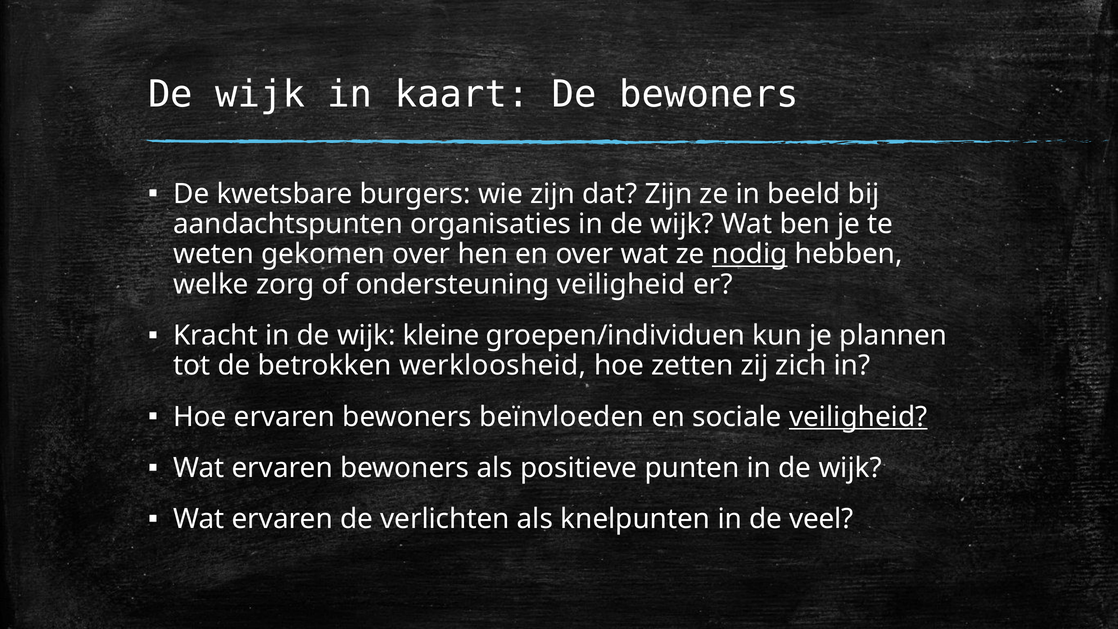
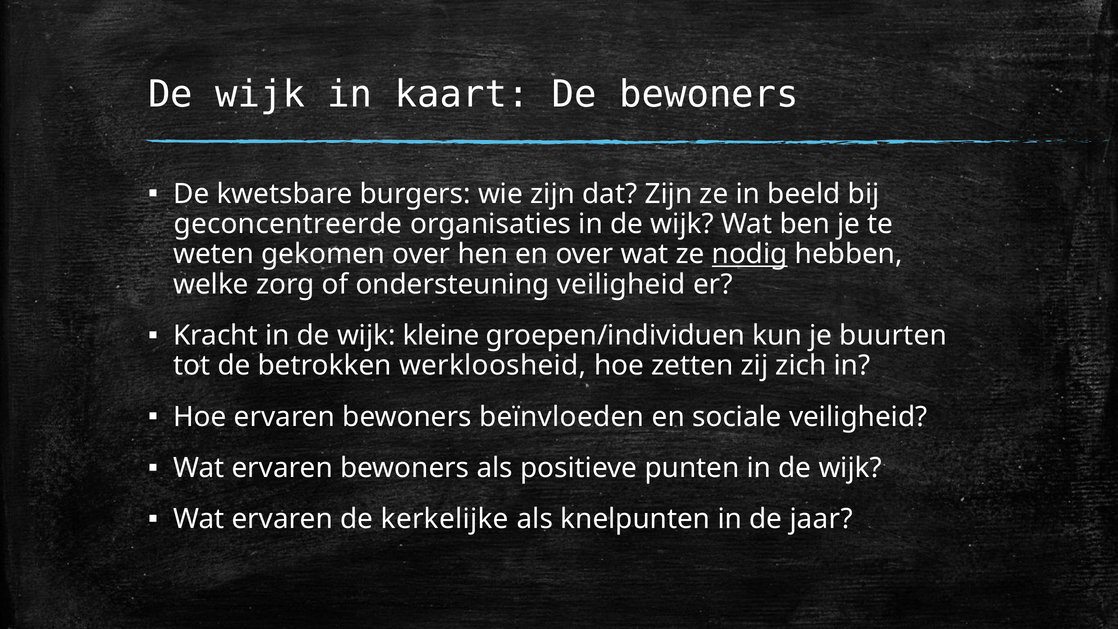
aandachtspunten: aandachtspunten -> geconcentreerde
plannen: plannen -> buurten
veiligheid at (858, 417) underline: present -> none
verlichten: verlichten -> kerkelijke
veel: veel -> jaar
